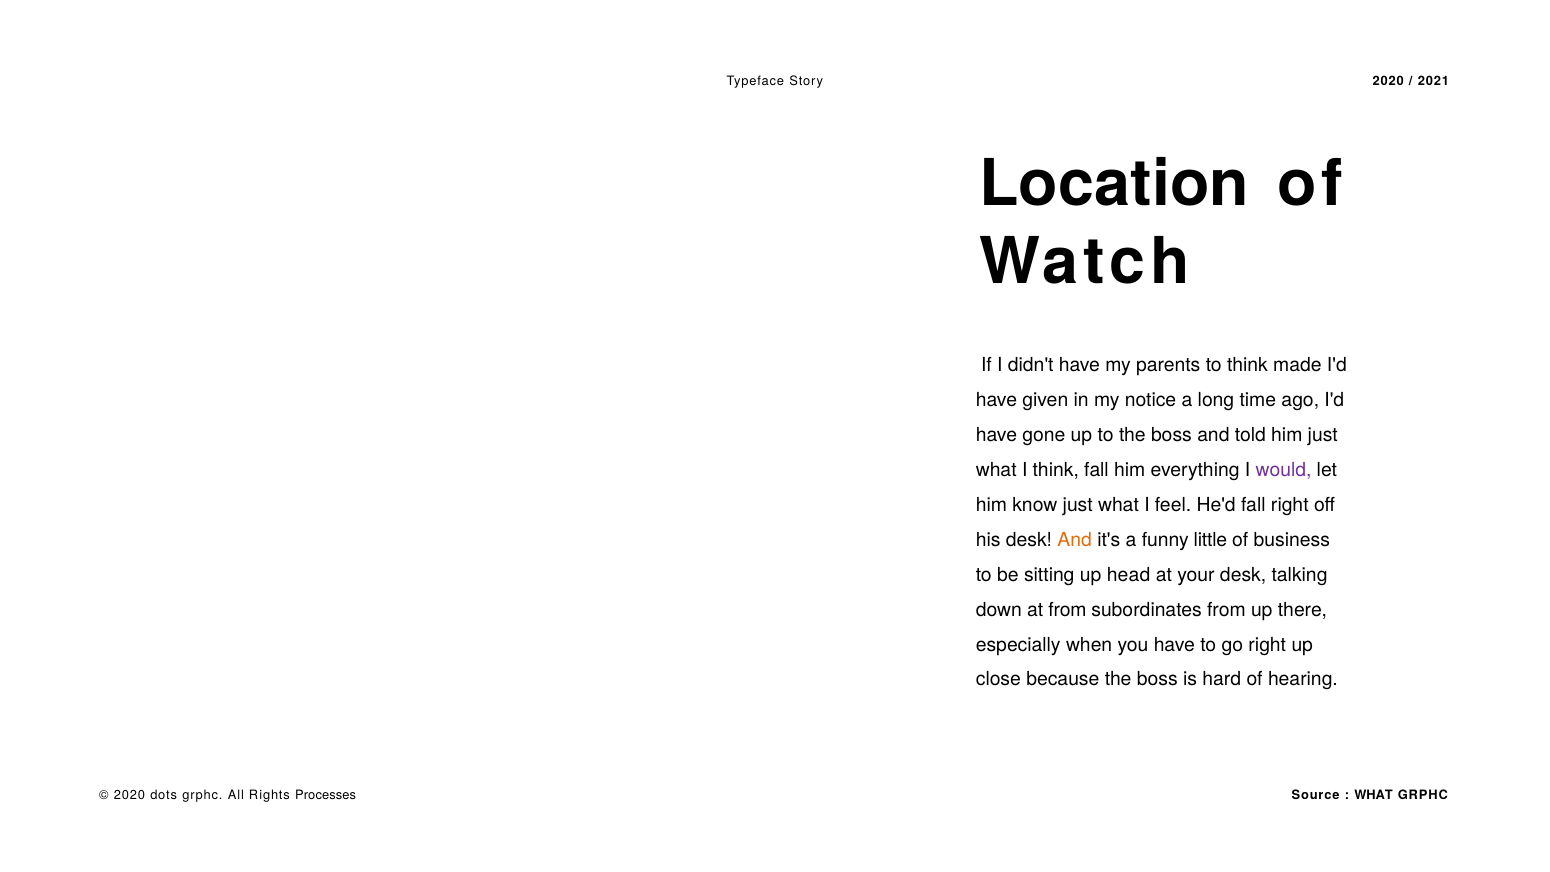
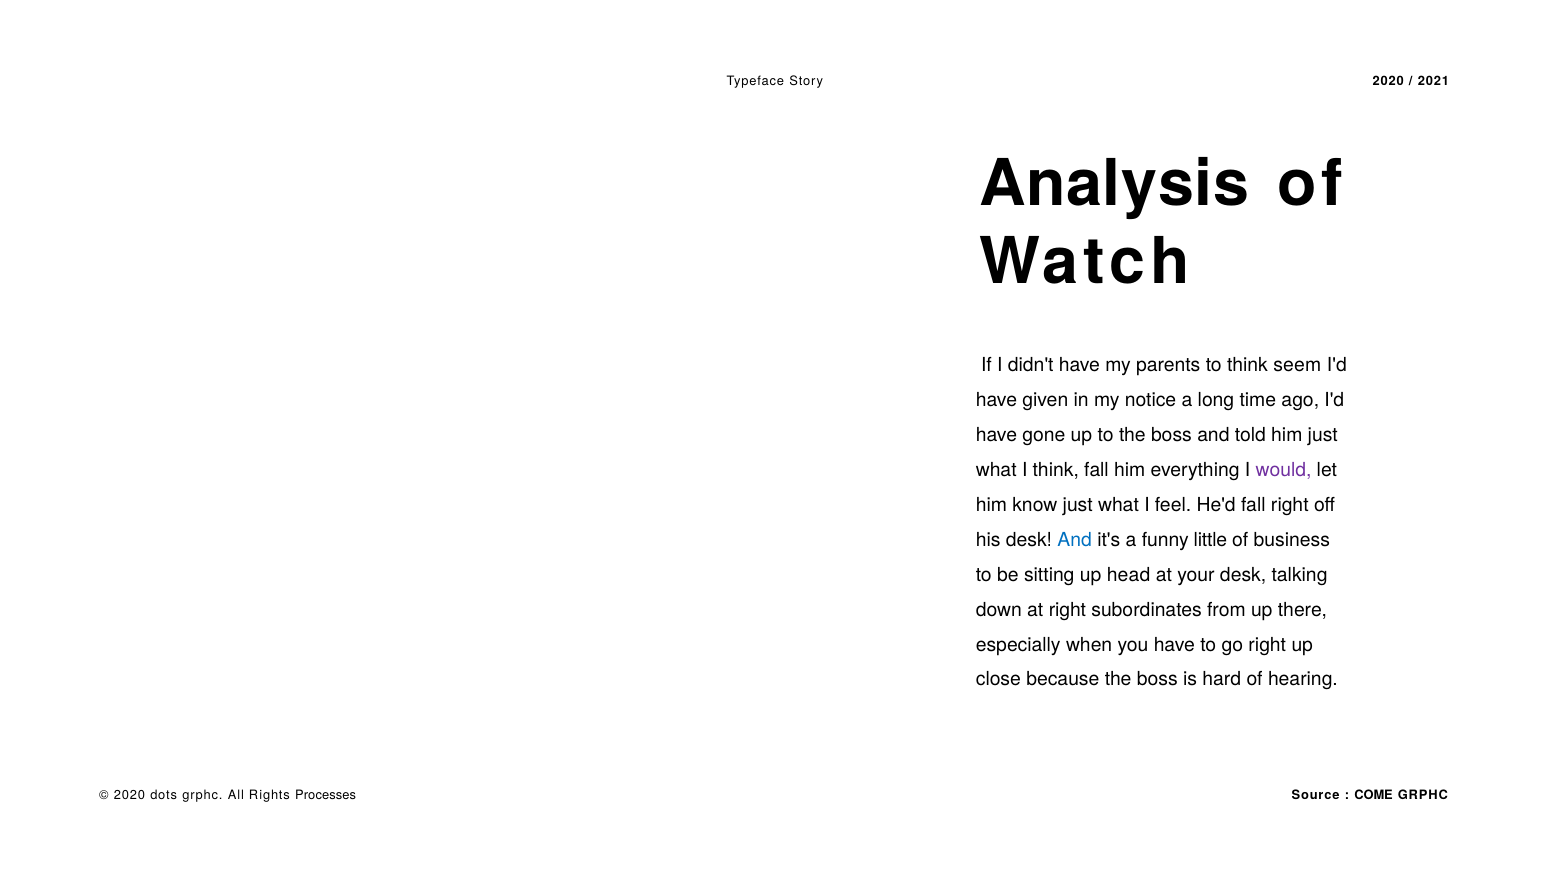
Location: Location -> Analysis
made: made -> seem
And at (1075, 540) colour: orange -> blue
at from: from -> right
WHAT at (1374, 795): WHAT -> COME
